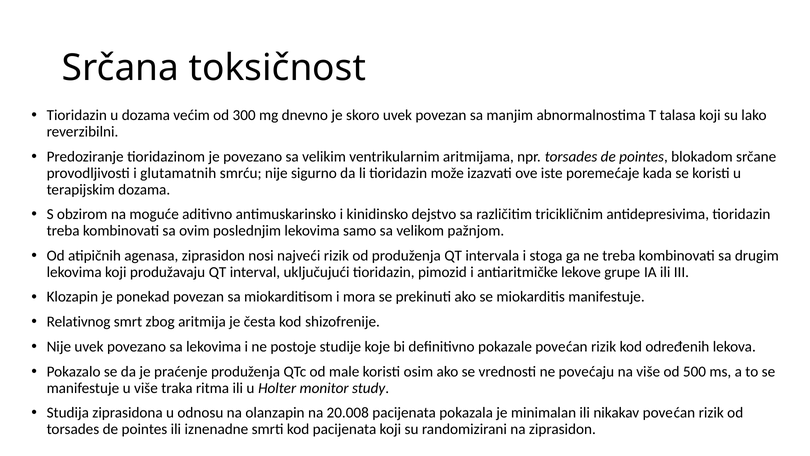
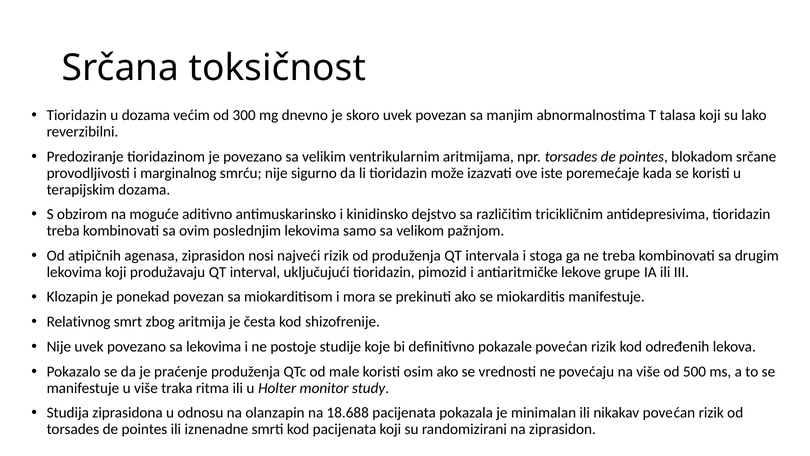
glutamatnih: glutamatnih -> marginalnog
20.008: 20.008 -> 18.688
